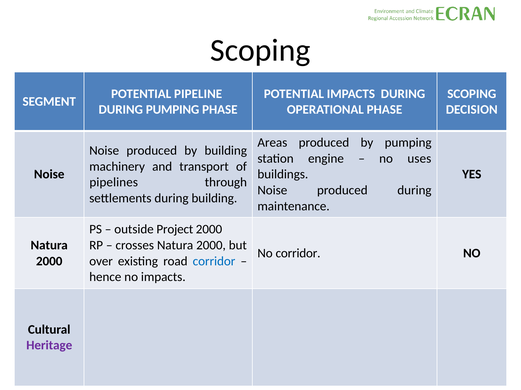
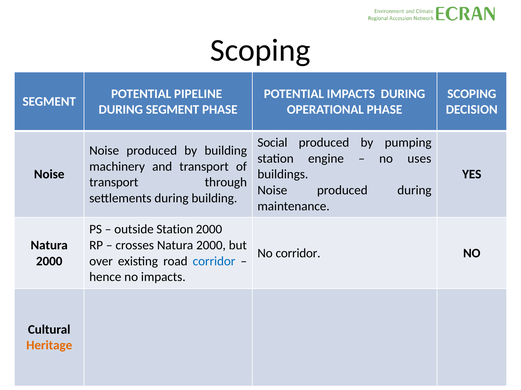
DURING PUMPING: PUMPING -> SEGMENT
Areas: Areas -> Social
pipelines at (114, 183): pipelines -> transport
outside Project: Project -> Station
Heritage colour: purple -> orange
